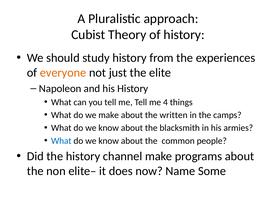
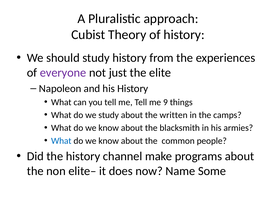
everyone colour: orange -> purple
4: 4 -> 9
we make: make -> study
